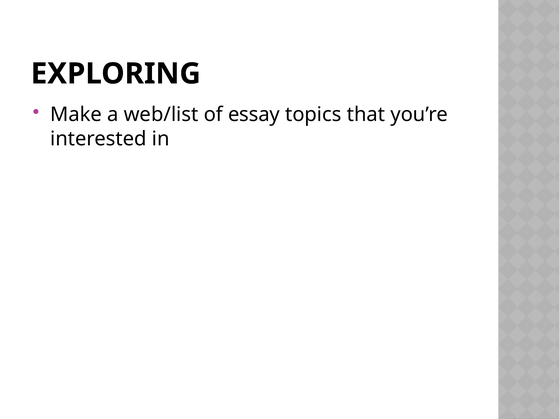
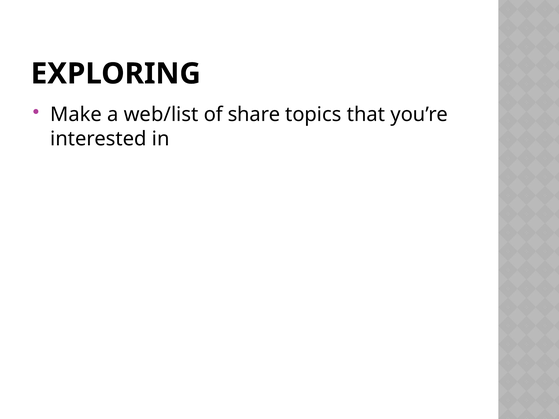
essay: essay -> share
